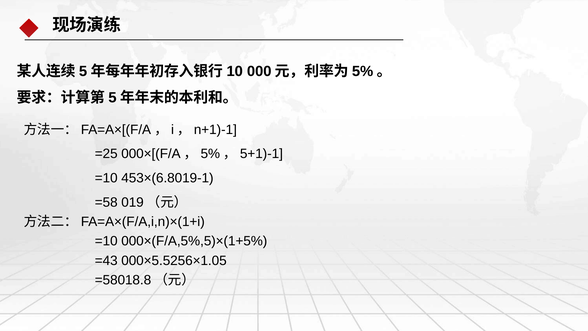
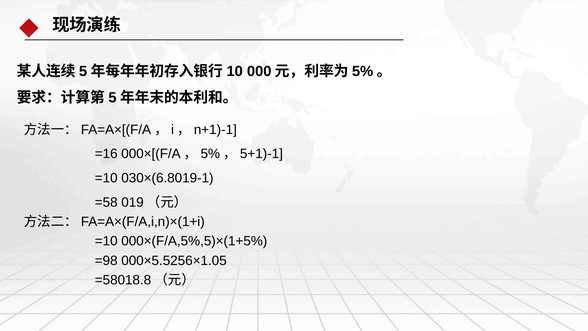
=25: =25 -> =16
453×(6.8019-1: 453×(6.8019-1 -> 030×(6.8019-1
=43: =43 -> =98
